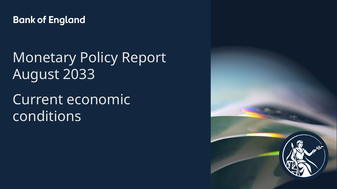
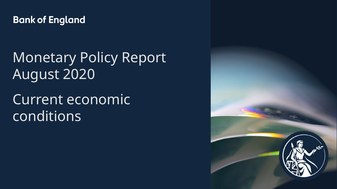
2033: 2033 -> 2020
